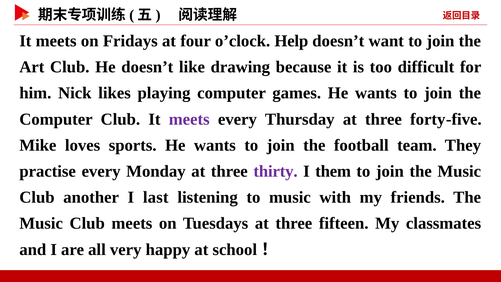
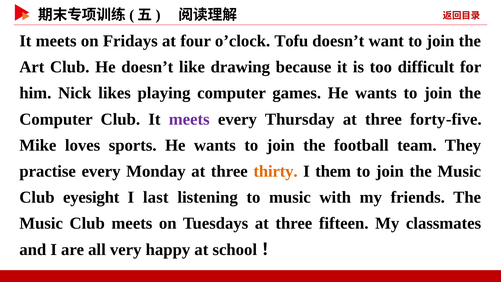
Help: Help -> Tofu
thirty colour: purple -> orange
another: another -> eyesight
